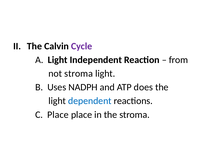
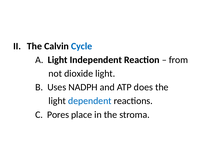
Cycle colour: purple -> blue
not stroma: stroma -> dioxide
C Place: Place -> Pores
